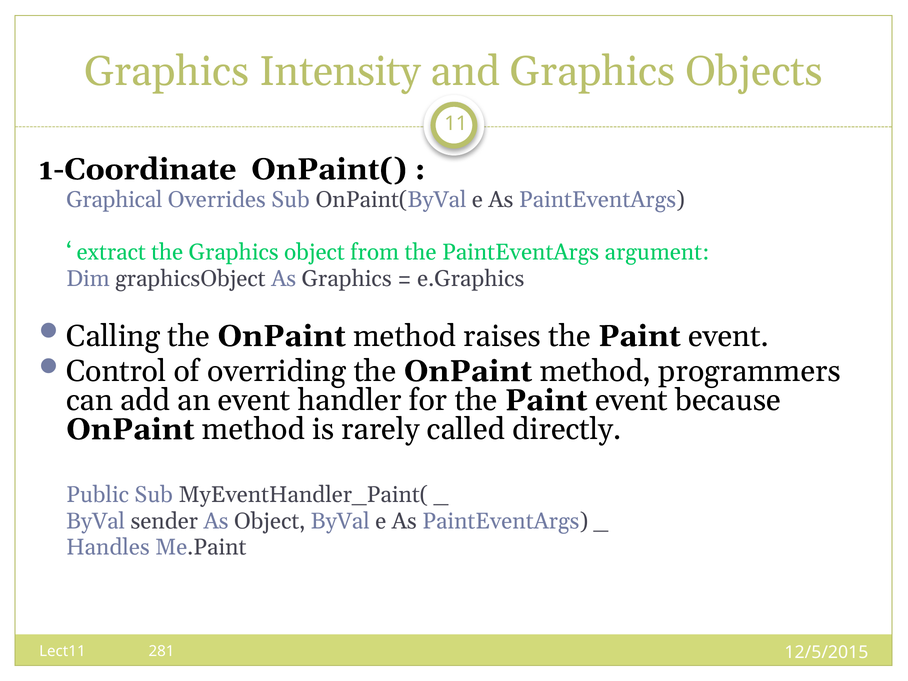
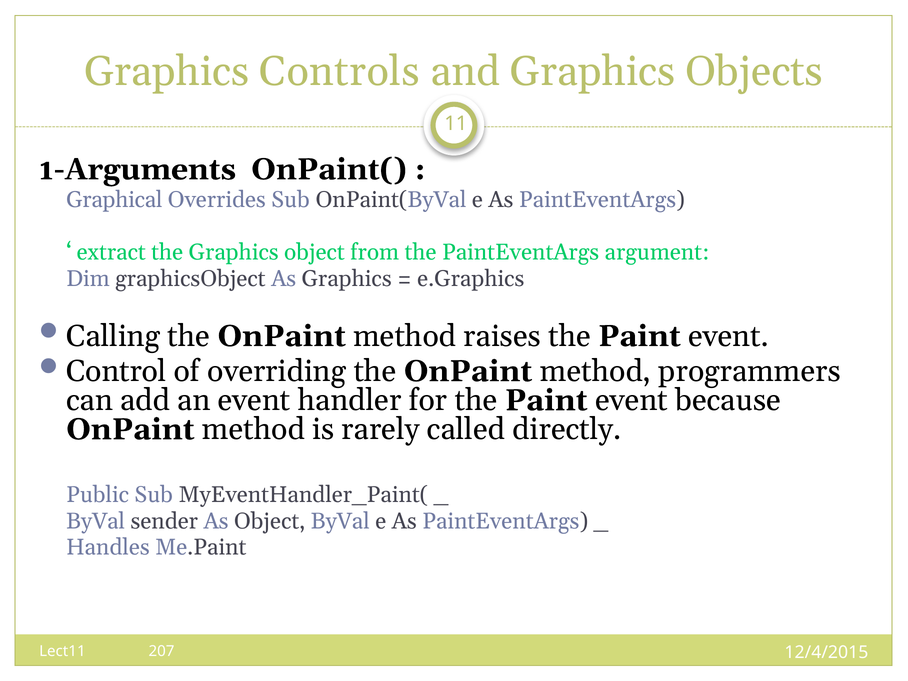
Intensity: Intensity -> Controls
1-Coordinate: 1-Coordinate -> 1-Arguments
281: 281 -> 207
12/5/2015: 12/5/2015 -> 12/4/2015
